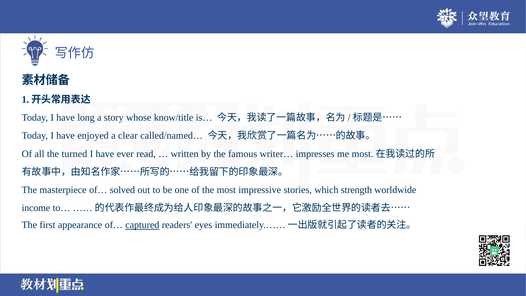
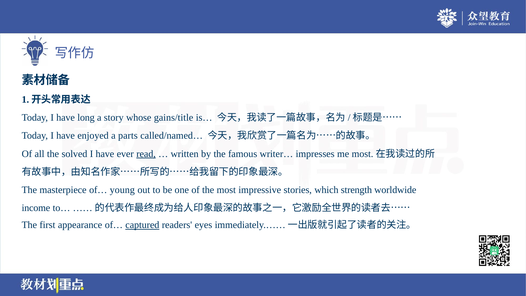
know/title: know/title -> gains/title
clear: clear -> parts
turned: turned -> solved
read underline: none -> present
solved: solved -> young
